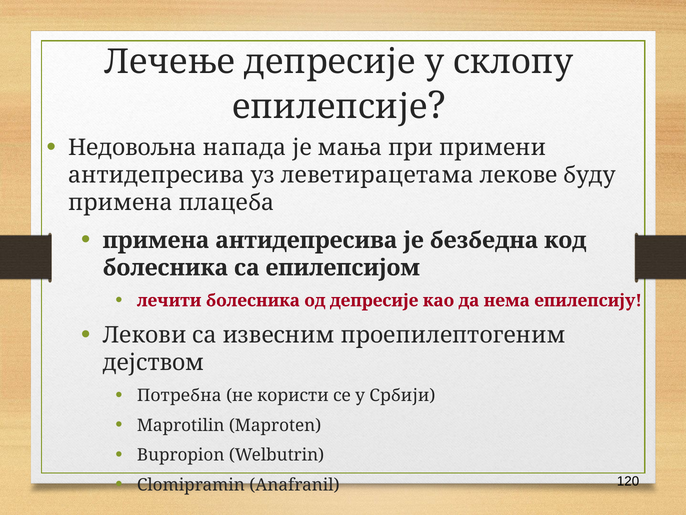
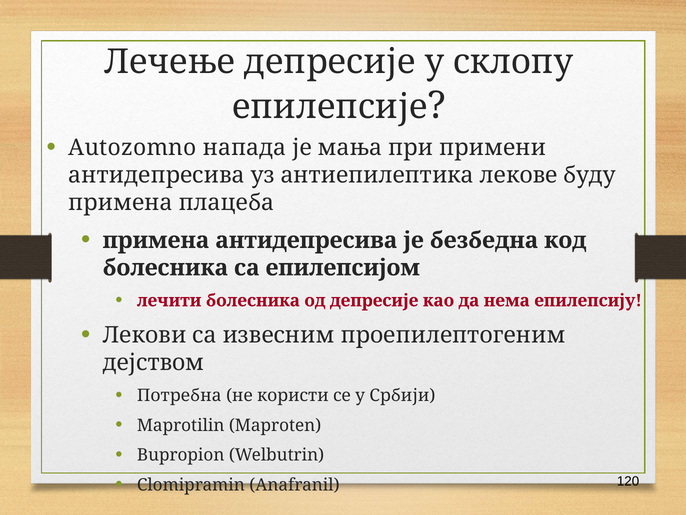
Недовољна: Недовољна -> Autozomno
леветирацетама: леветирацетама -> антиепилептика
